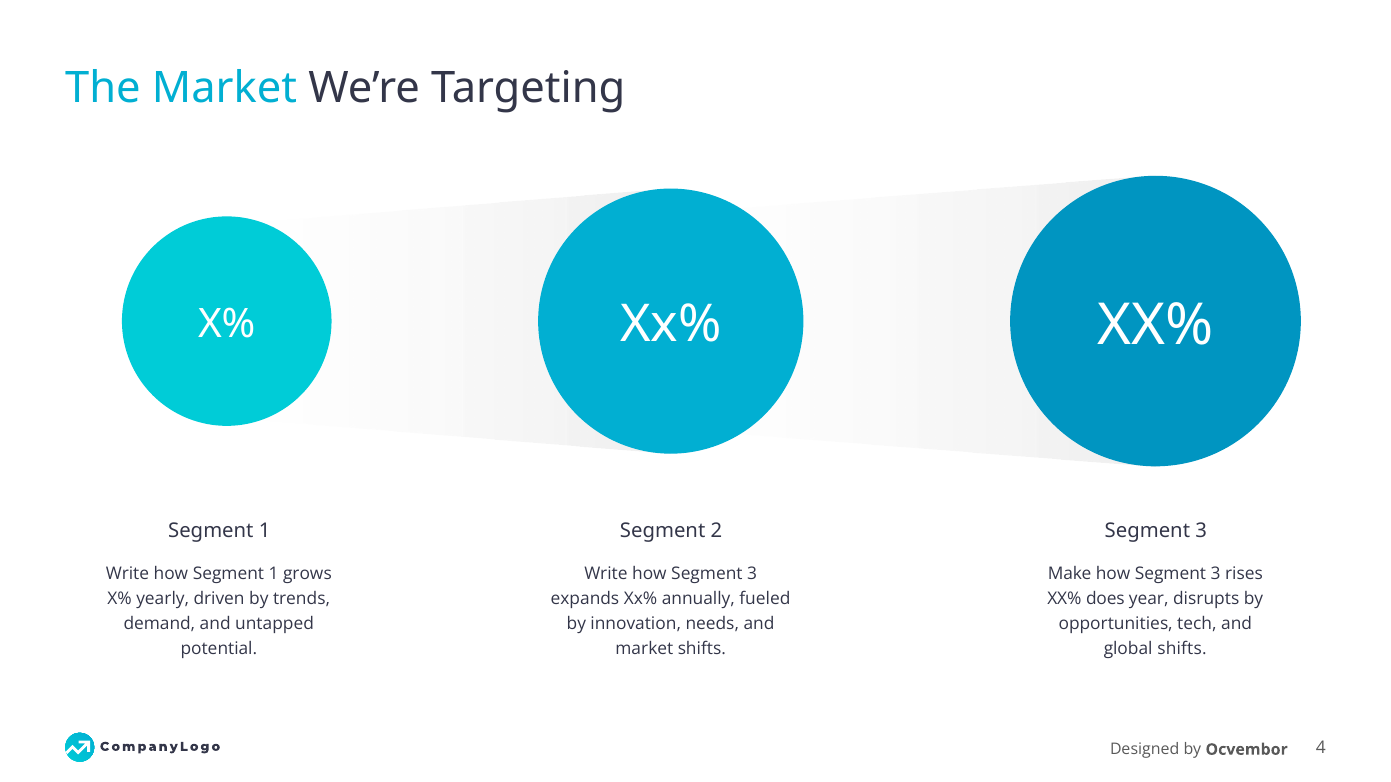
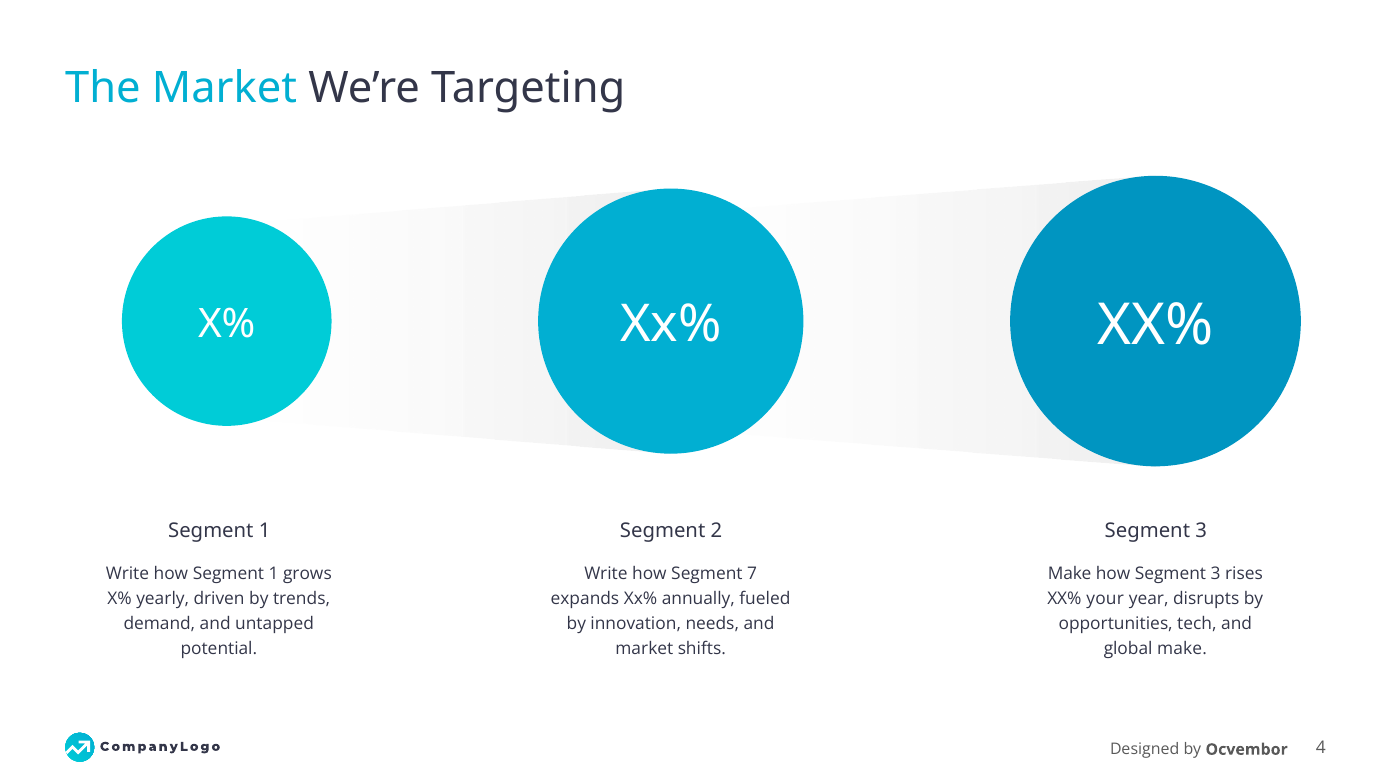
Write how Segment 3: 3 -> 7
does: does -> your
global shifts: shifts -> make
